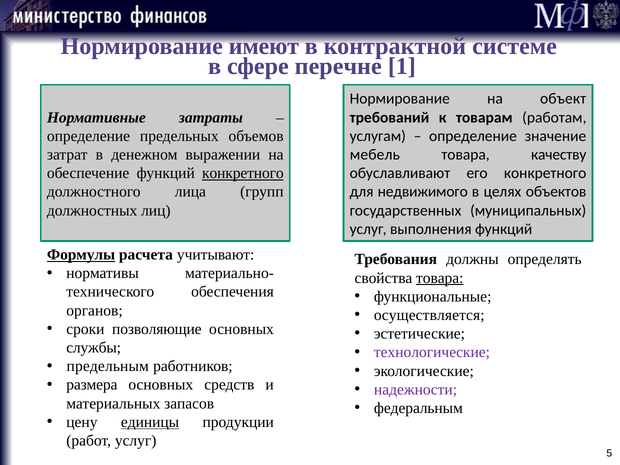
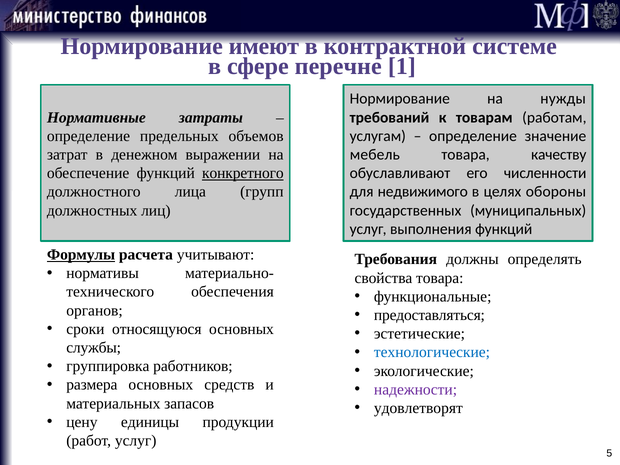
объект: объект -> нужды
его конкретного: конкретного -> численности
объектов: объектов -> обороны
товара at (440, 278) underline: present -> none
осуществляется: осуществляется -> предоставляться
позволяющие: позволяющие -> относящуюся
технологические colour: purple -> blue
предельным: предельным -> группировка
федеральным: федеральным -> удовлетворят
единицы underline: present -> none
